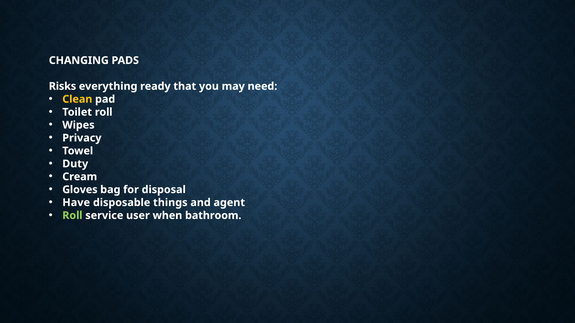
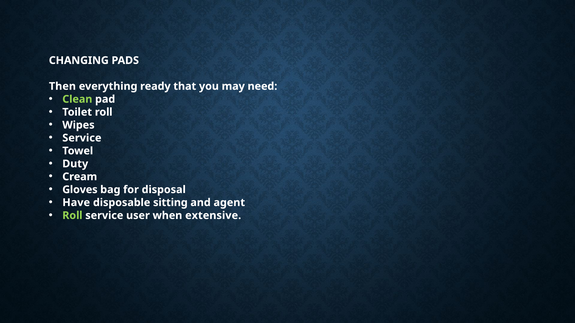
Risks: Risks -> Then
Clean colour: yellow -> light green
Privacy at (82, 138): Privacy -> Service
things: things -> sitting
bathroom: bathroom -> extensive
